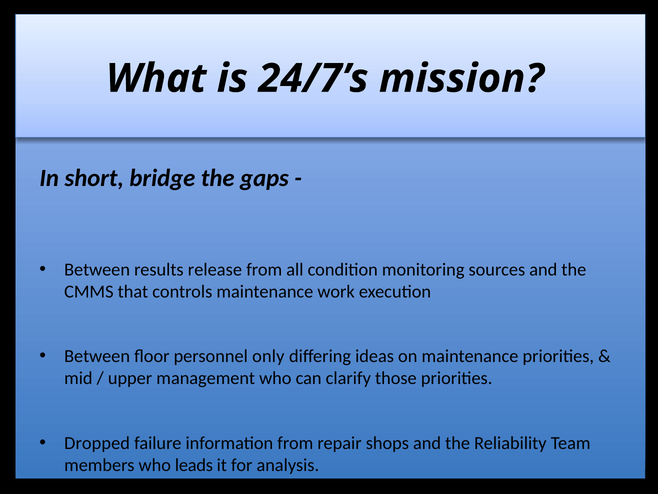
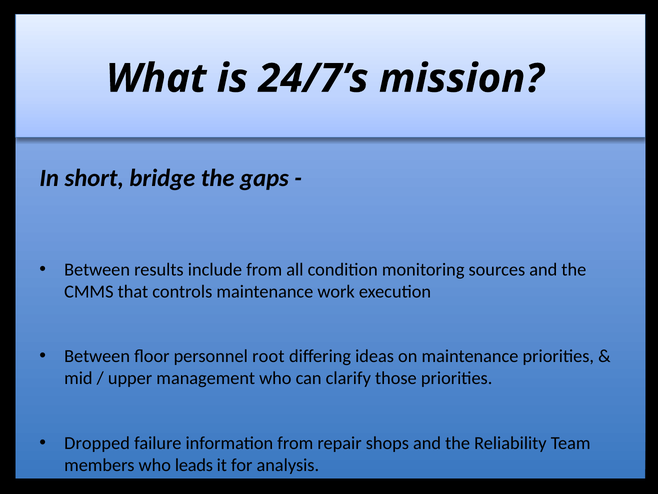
release: release -> include
only: only -> root
